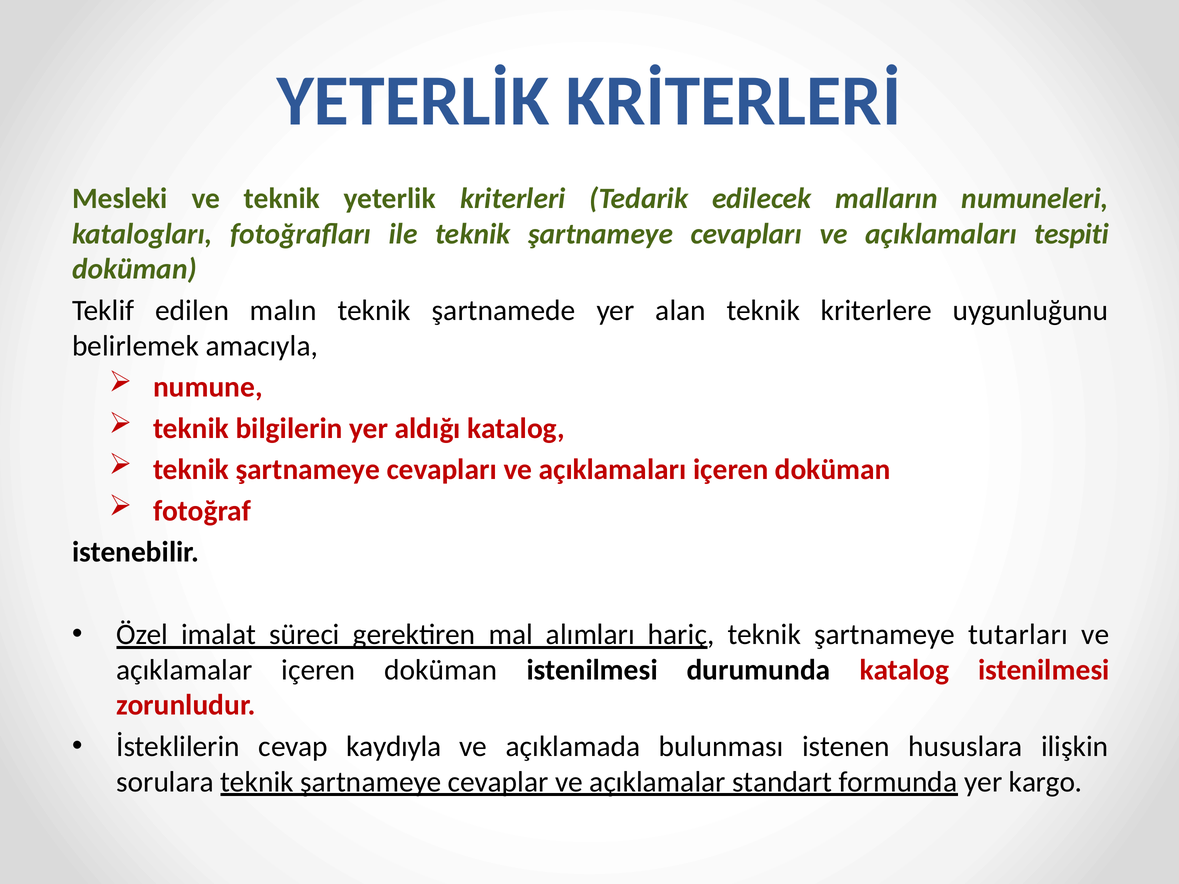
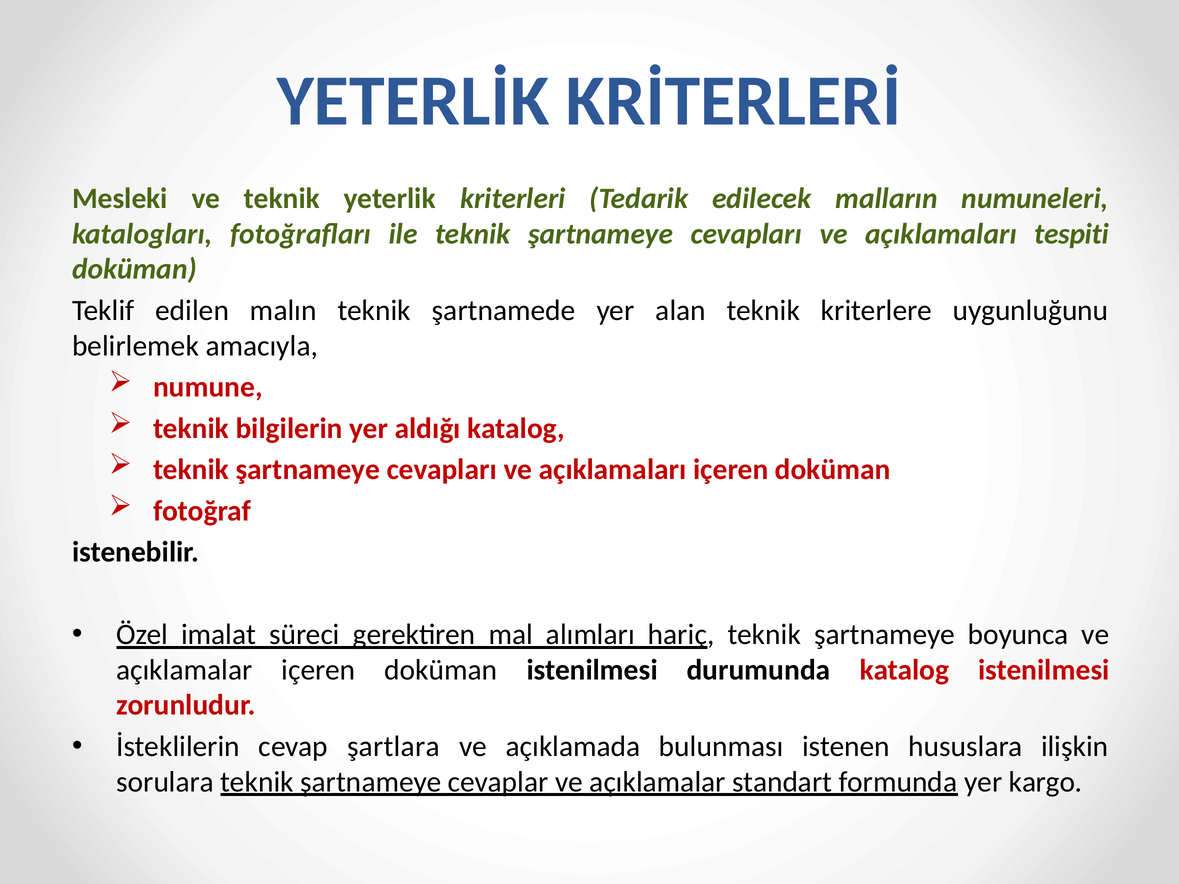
tutarları: tutarları -> boyunca
kaydıyla: kaydıyla -> şartlara
